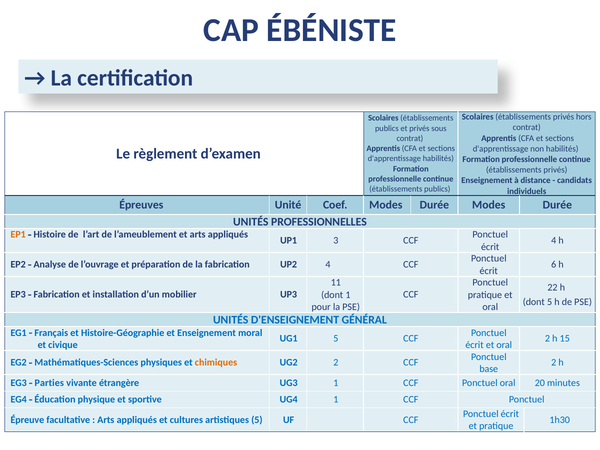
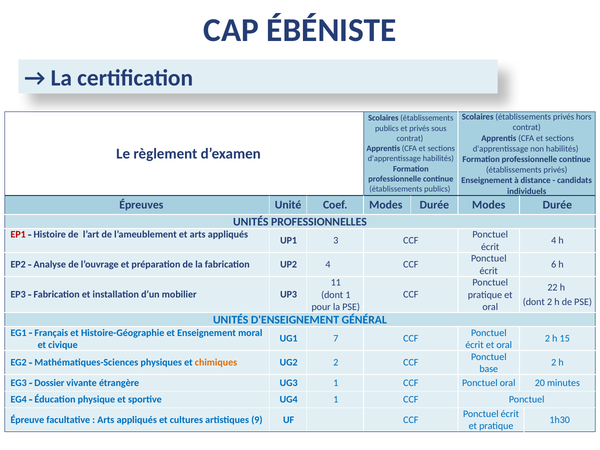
EP1 colour: orange -> red
dont 5: 5 -> 2
UG1 5: 5 -> 7
Parties: Parties -> Dossier
artistiques 5: 5 -> 9
